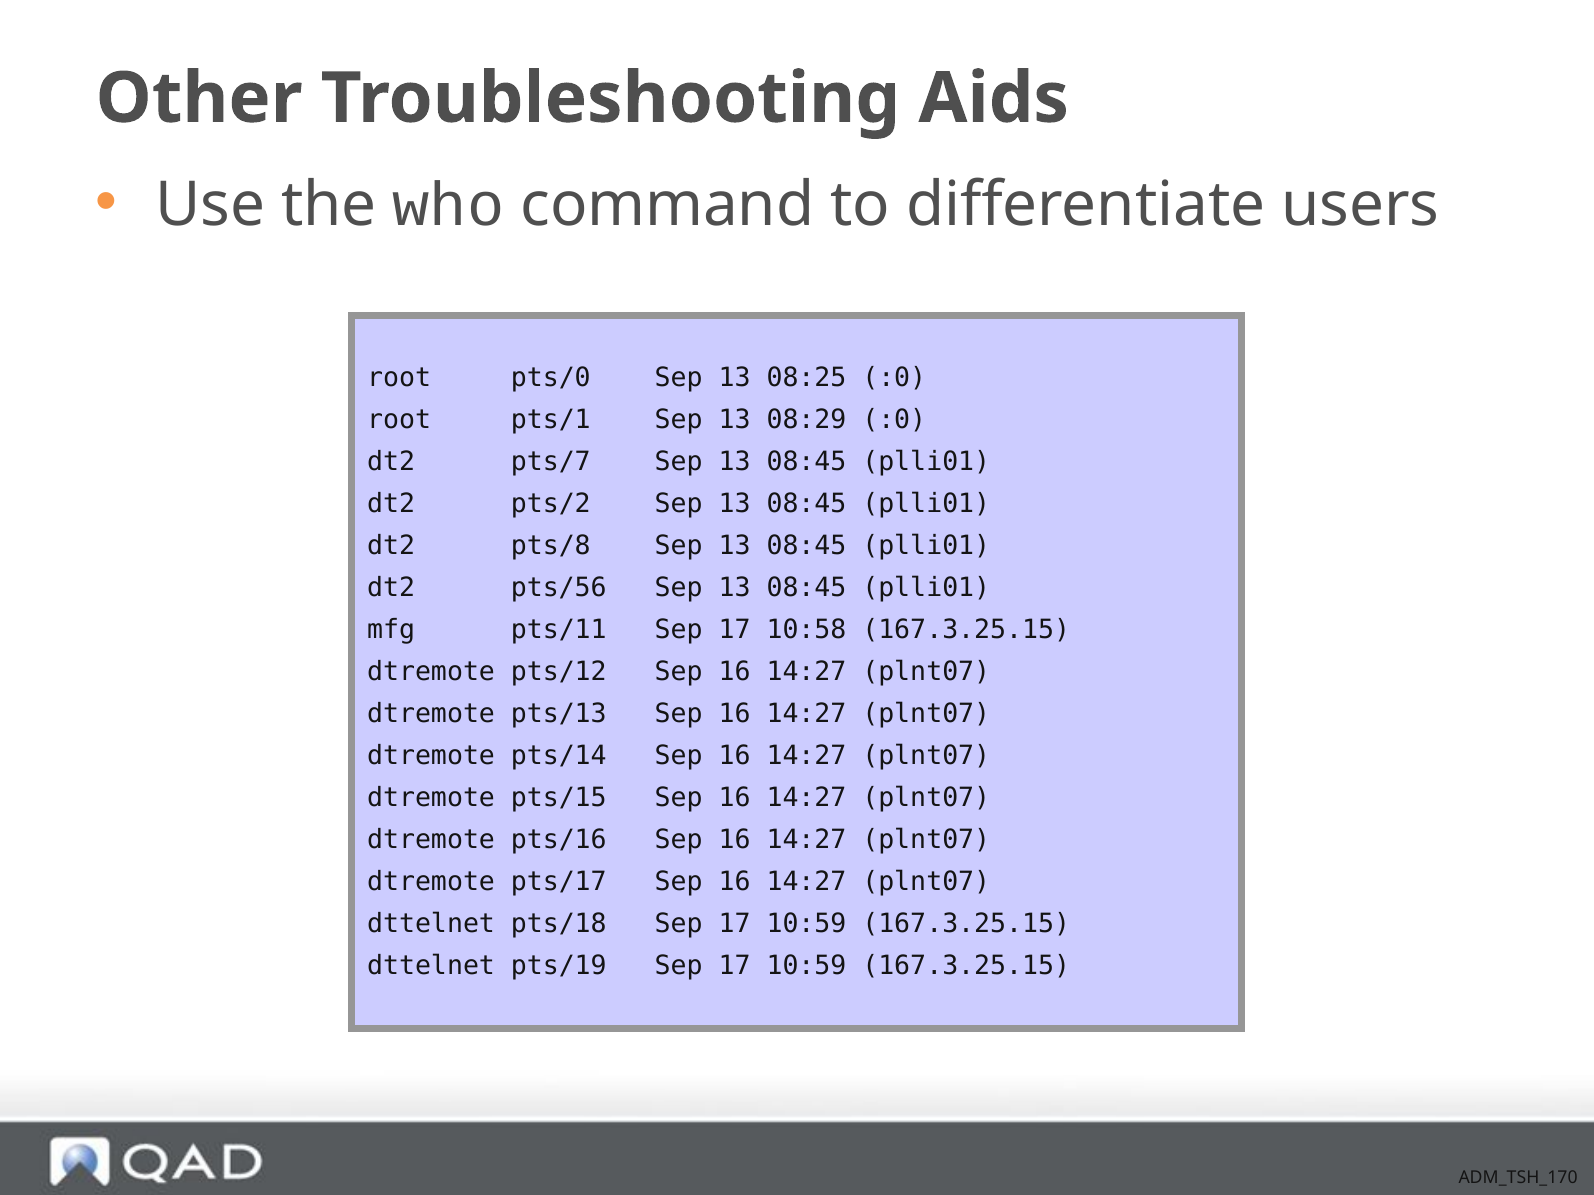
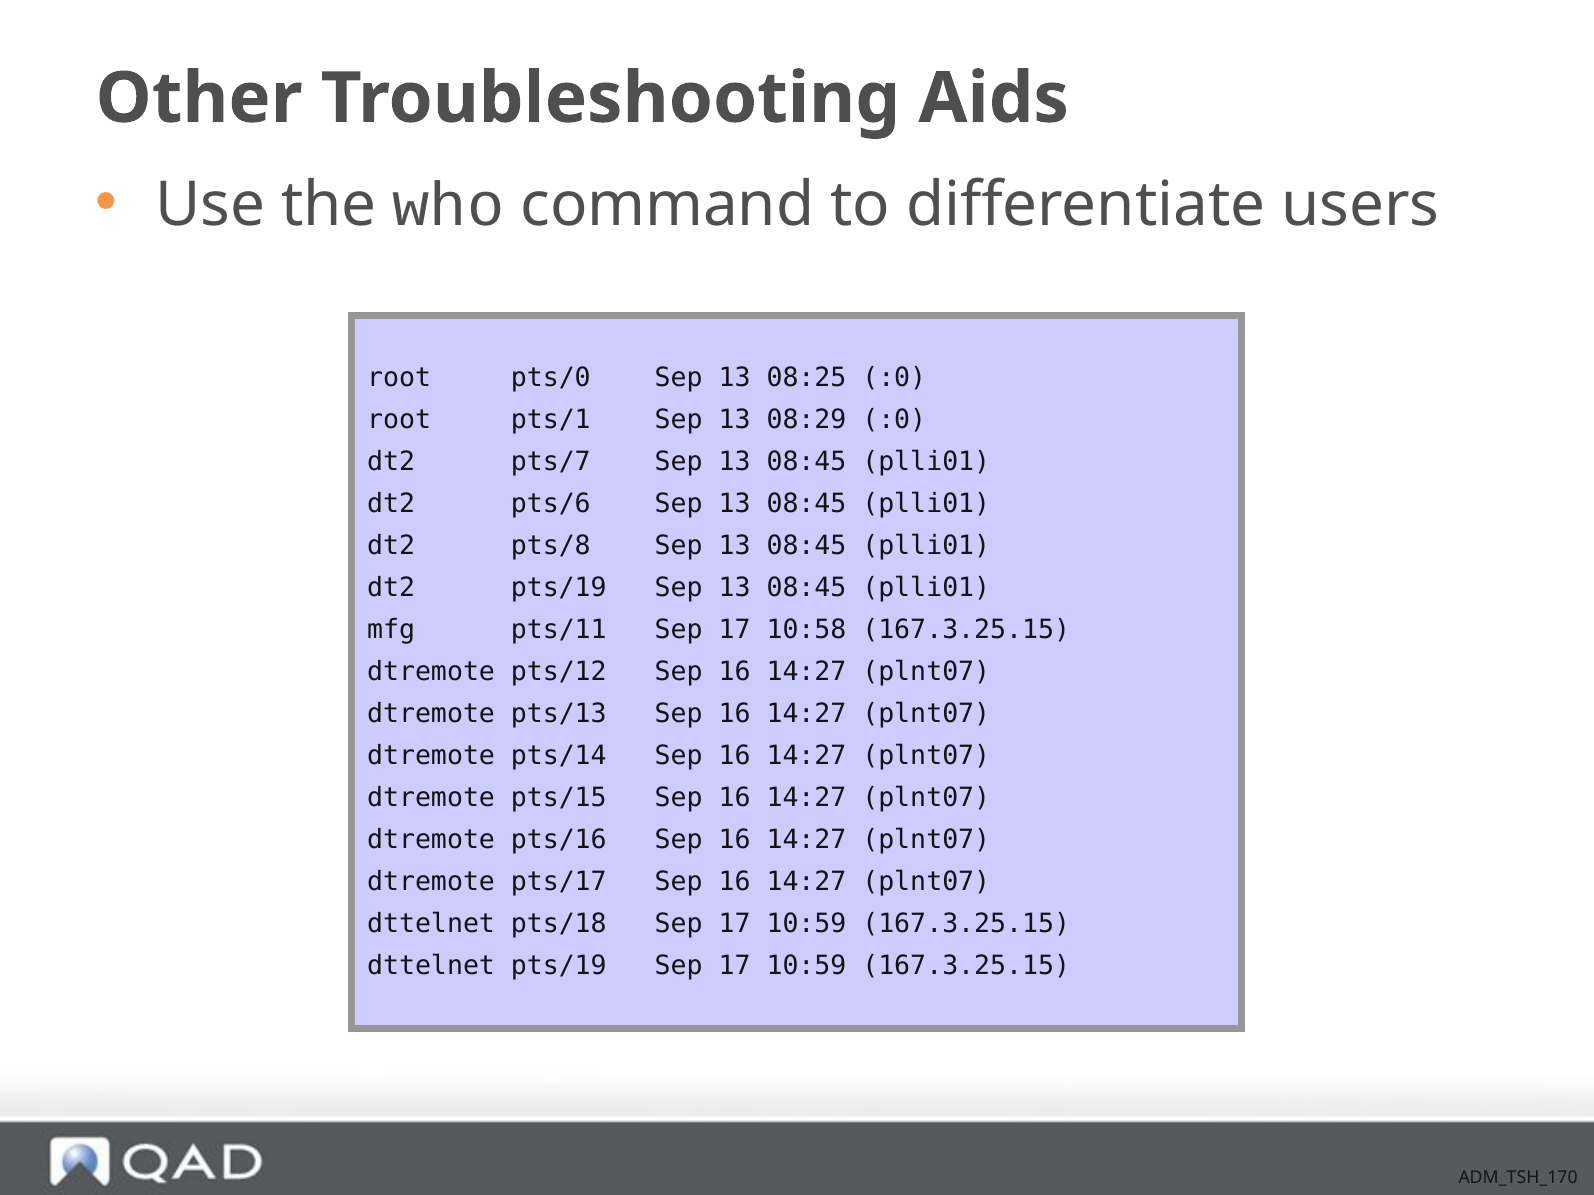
pts/2: pts/2 -> pts/6
dt2 pts/56: pts/56 -> pts/19
